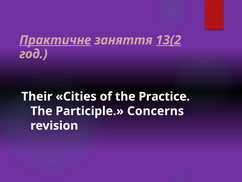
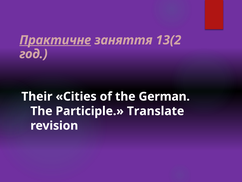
13(2 underline: present -> none
Practice: Practice -> German
Concerns: Concerns -> Translate
